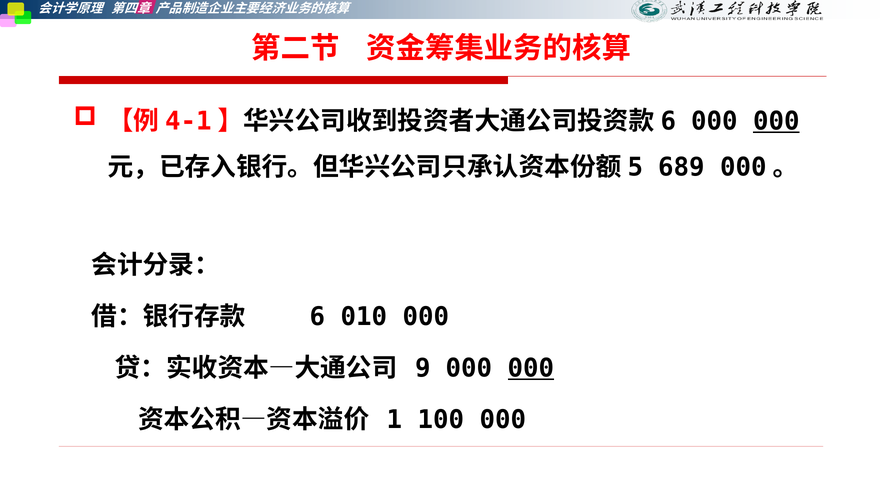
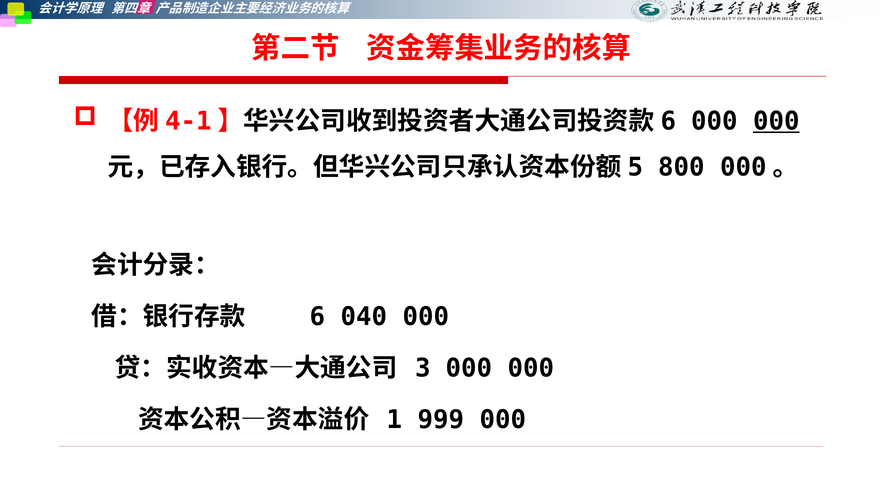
689: 689 -> 800
010: 010 -> 040
9: 9 -> 3
000 at (531, 368) underline: present -> none
100: 100 -> 999
